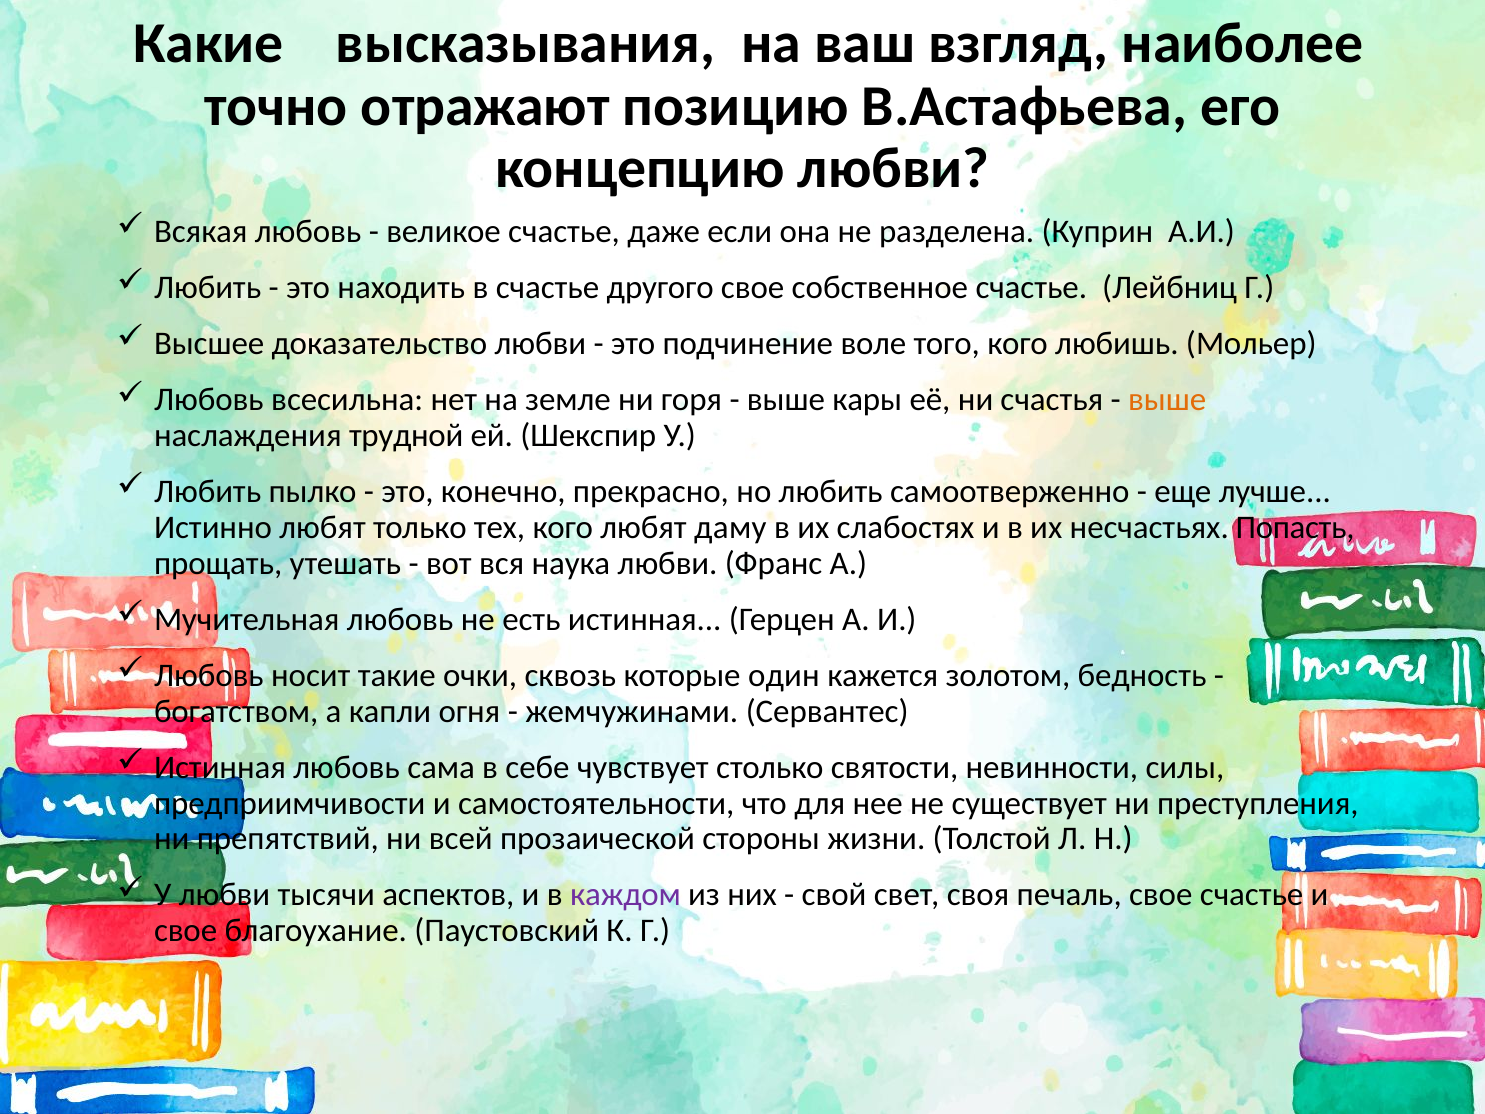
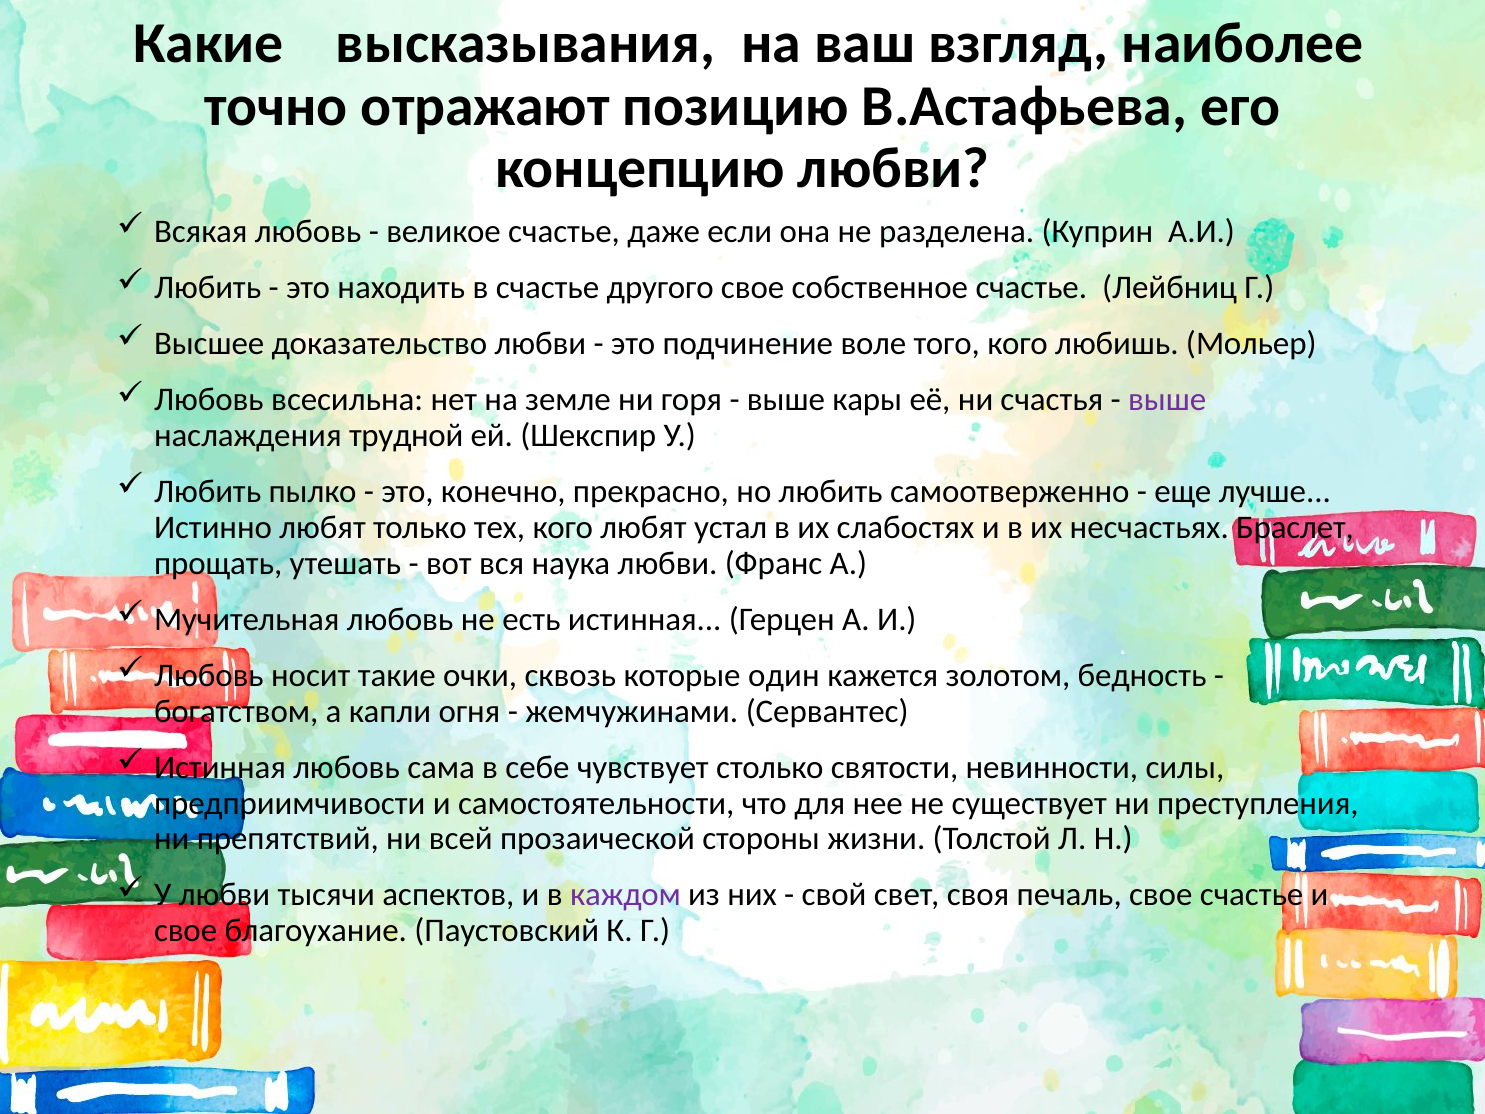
выше at (1167, 400) colour: orange -> purple
даму: даму -> устал
Попасть: Попасть -> Браслет
